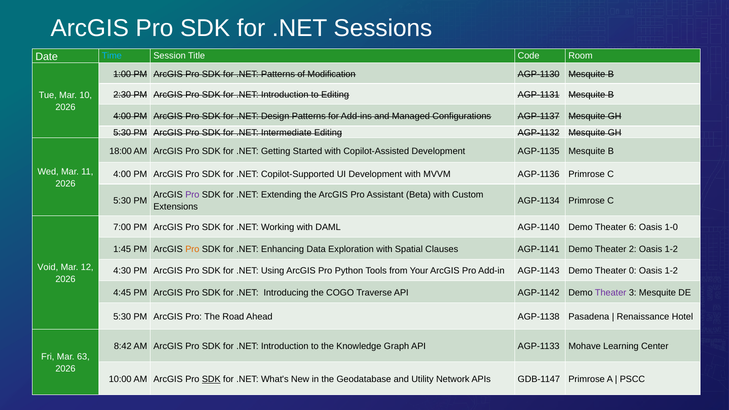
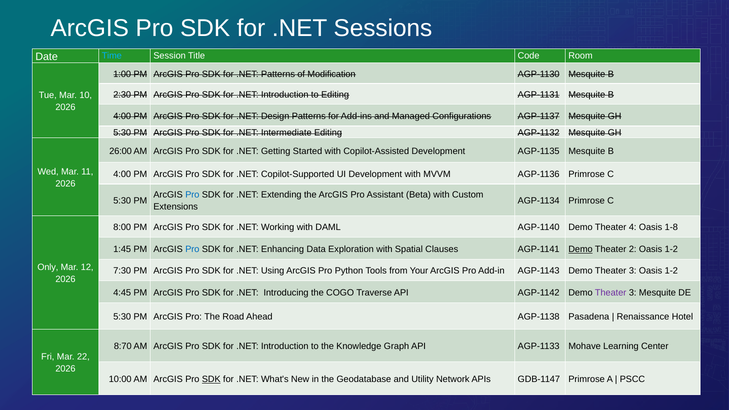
18:00: 18:00 -> 26:00
Pro at (192, 195) colour: purple -> blue
7:00: 7:00 -> 8:00
6: 6 -> 4
1-0: 1-0 -> 1-8
Pro at (192, 249) colour: orange -> blue
Demo at (581, 249) underline: none -> present
Void: Void -> Only
4:30: 4:30 -> 7:30
AGP-1143 Demo Theater 0: 0 -> 3
8:42: 8:42 -> 8:70
63: 63 -> 22
